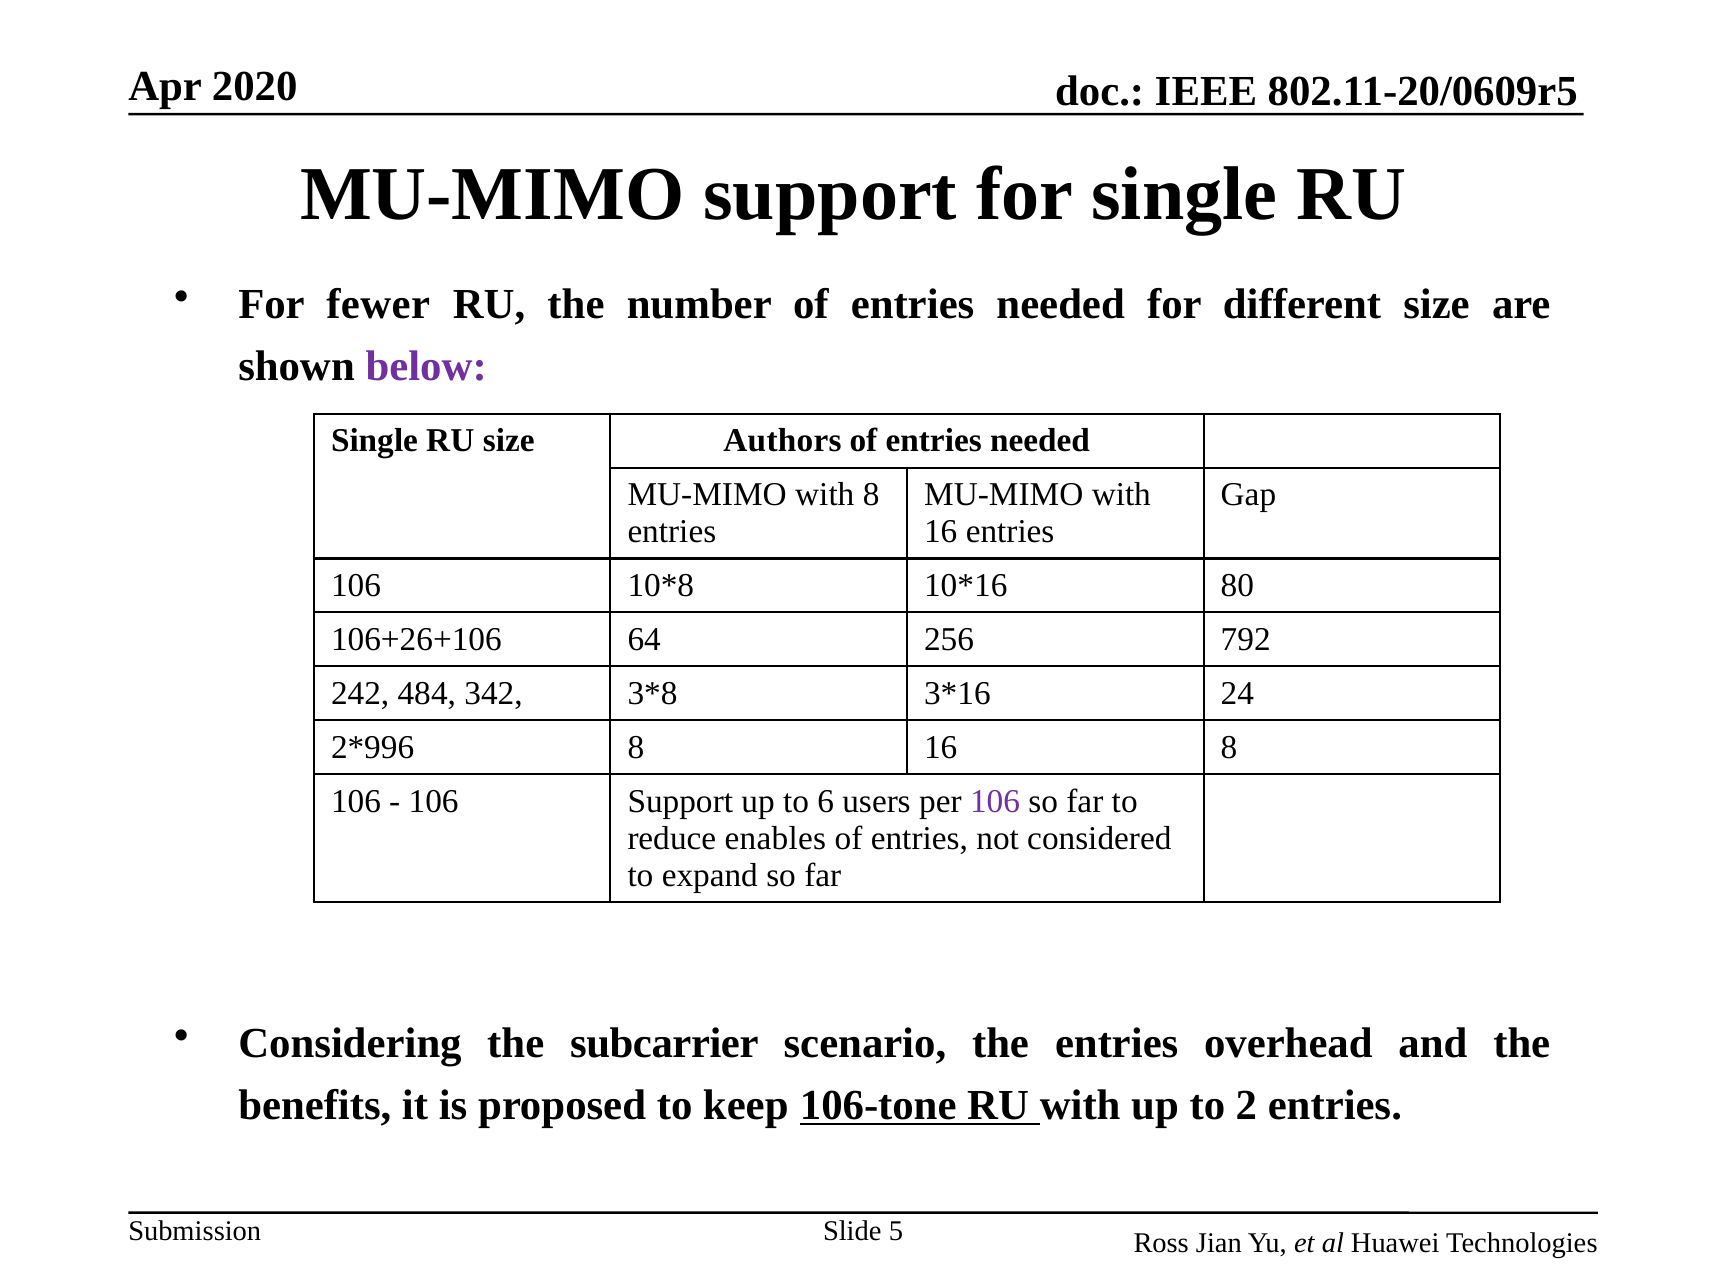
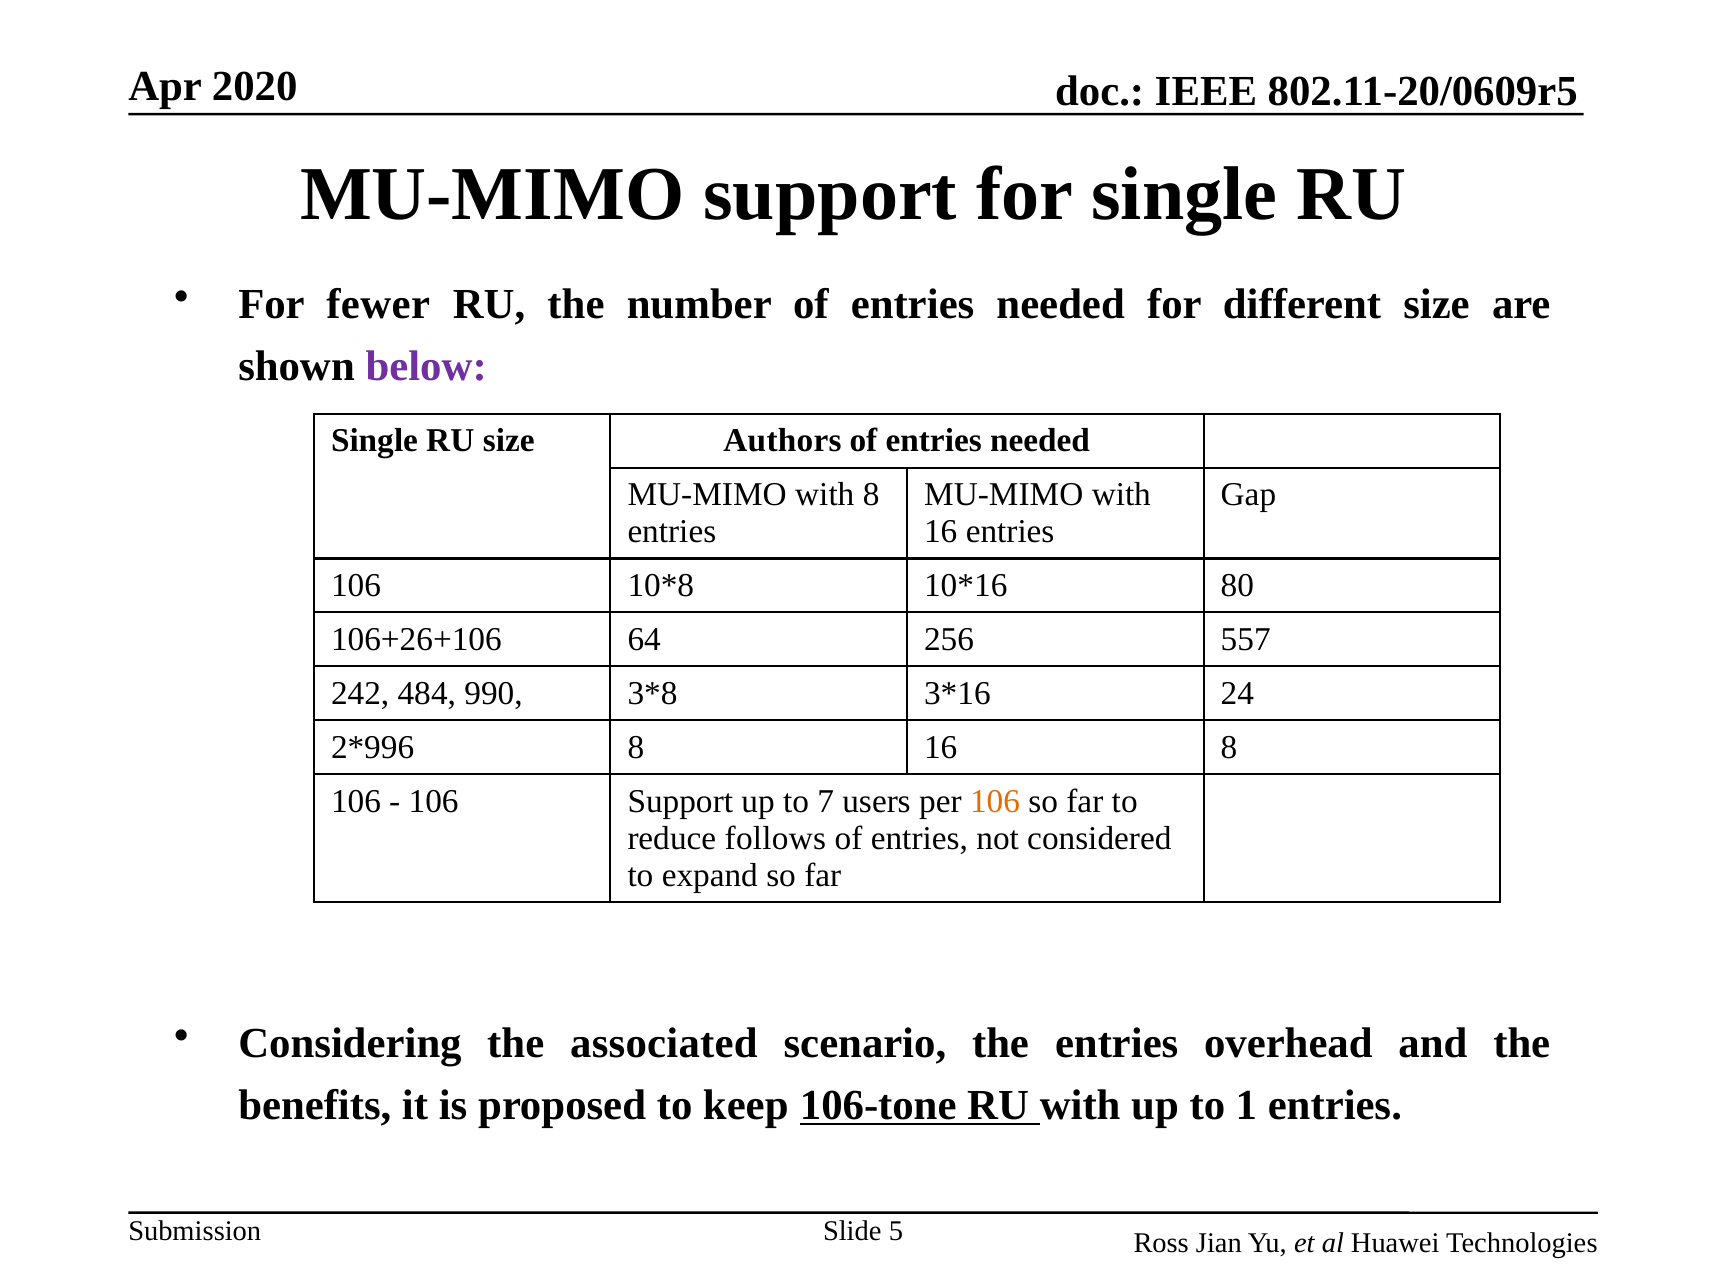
792: 792 -> 557
342: 342 -> 990
6: 6 -> 7
106 at (995, 802) colour: purple -> orange
enables: enables -> follows
subcarrier: subcarrier -> associated
2: 2 -> 1
